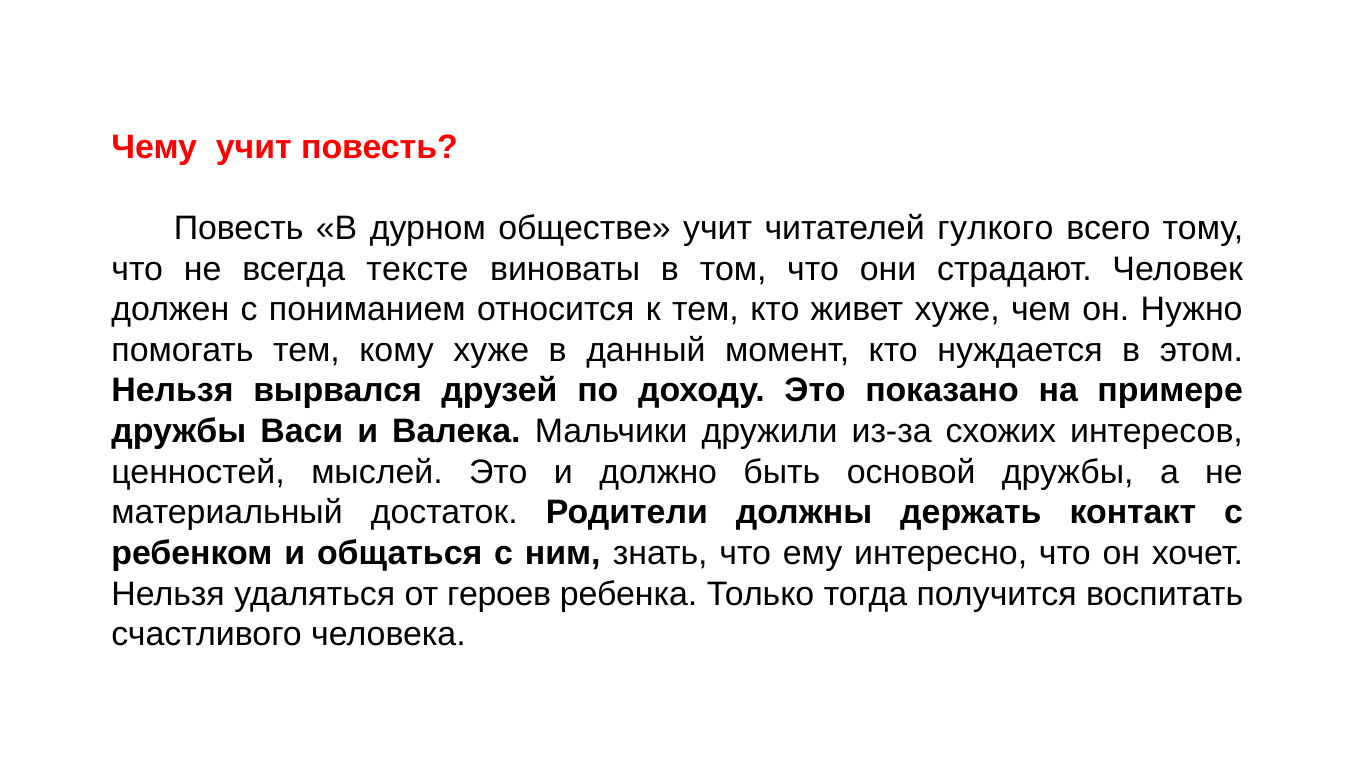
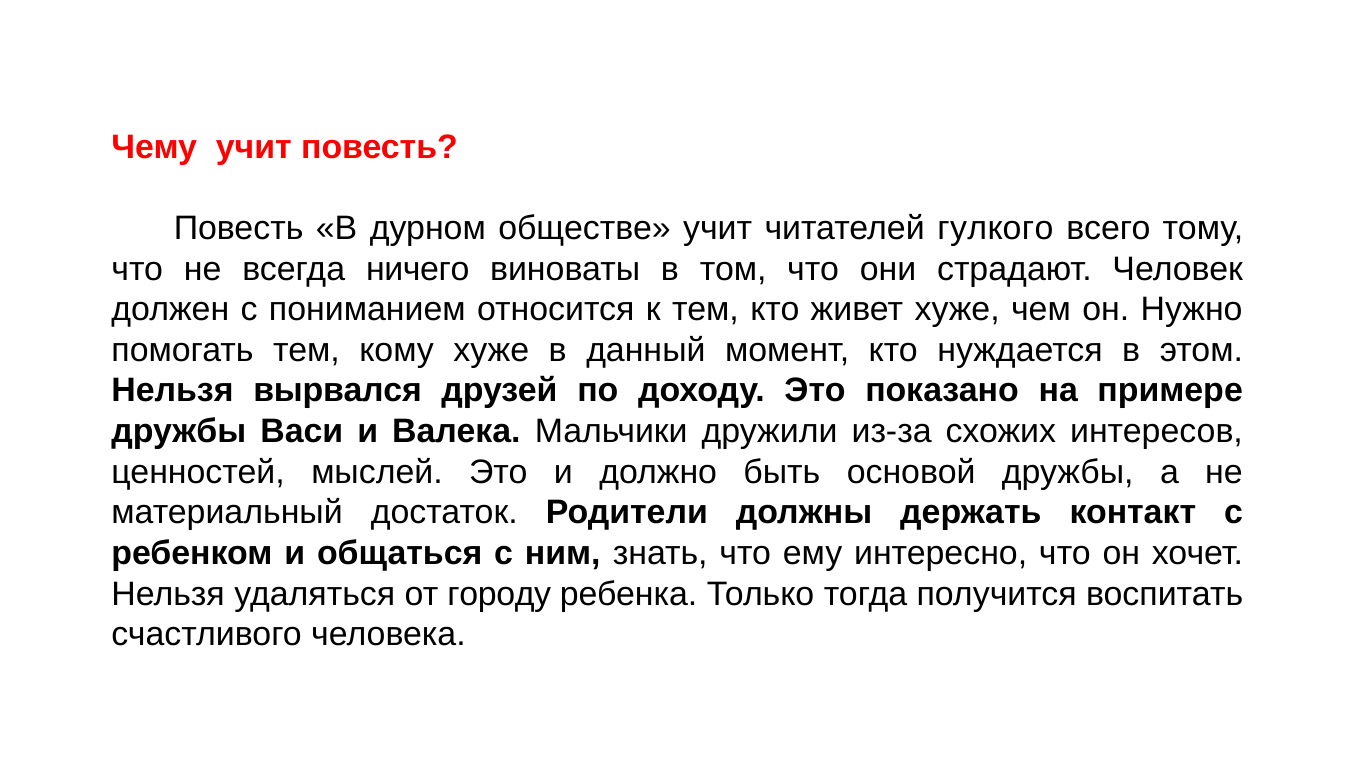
тексте: тексте -> ничего
героев: героев -> городу
